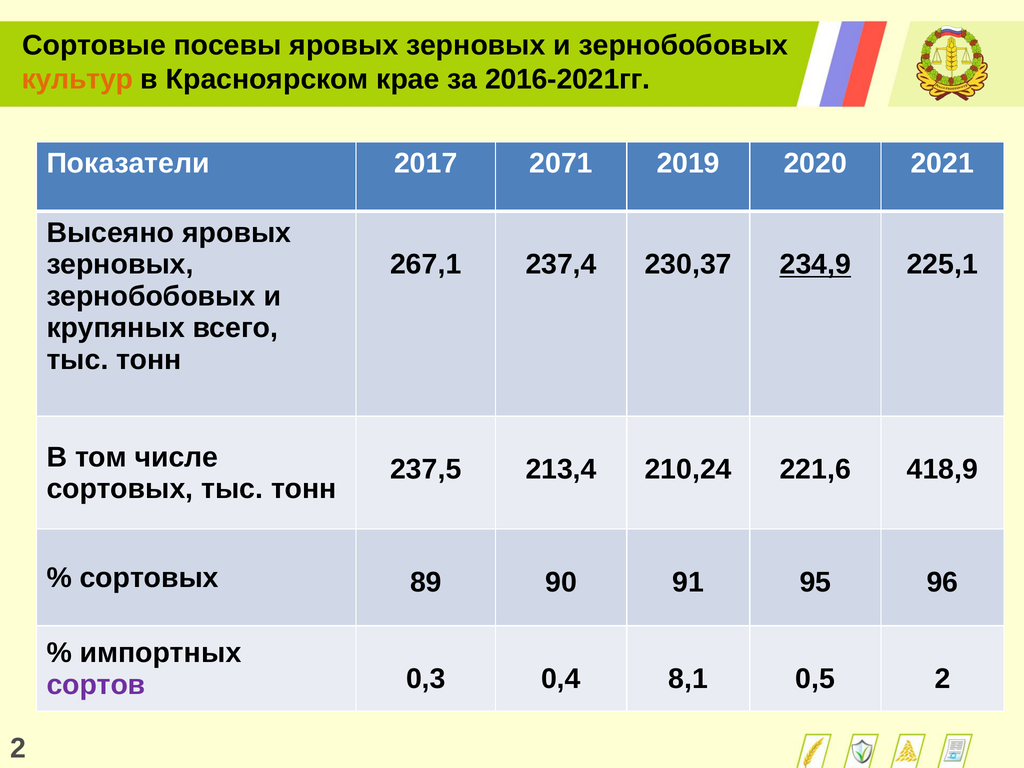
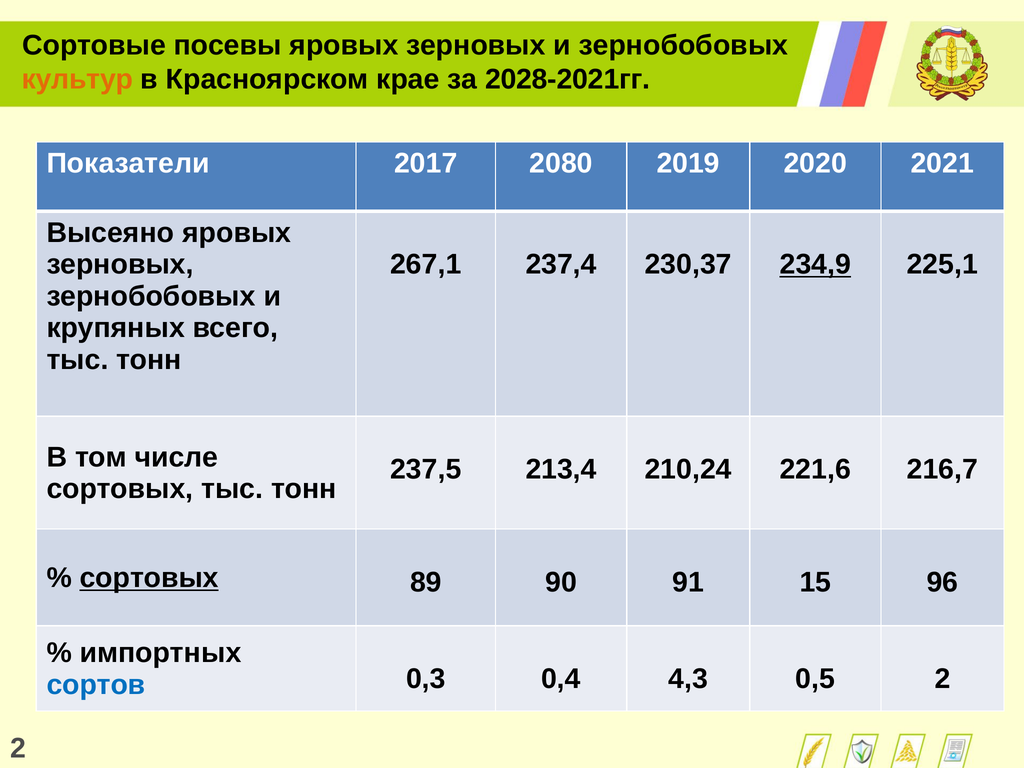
2016-2021гг: 2016-2021гг -> 2028-2021гг
2071: 2071 -> 2080
418,9: 418,9 -> 216,7
сортовых at (149, 578) underline: none -> present
95: 95 -> 15
сортов colour: purple -> blue
8,1: 8,1 -> 4,3
